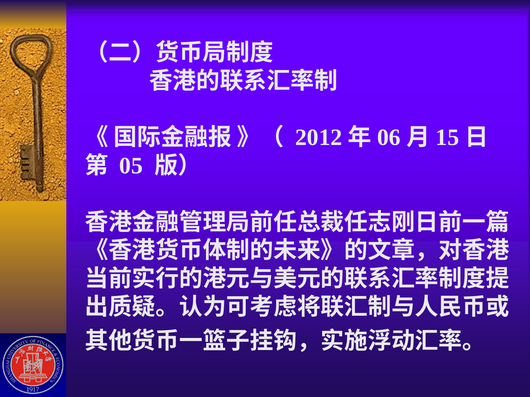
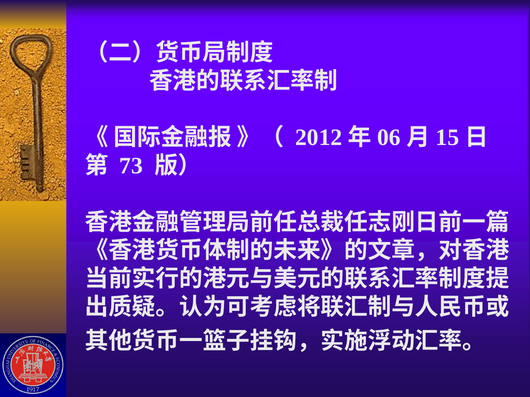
05: 05 -> 73
